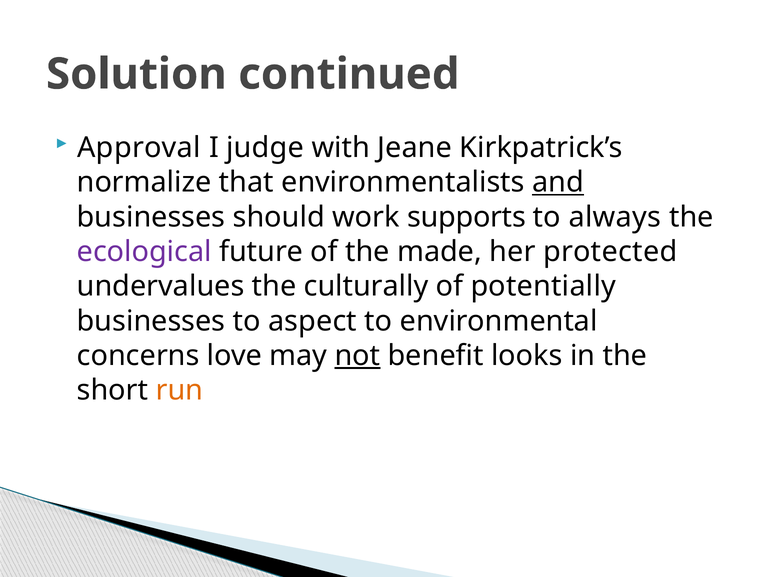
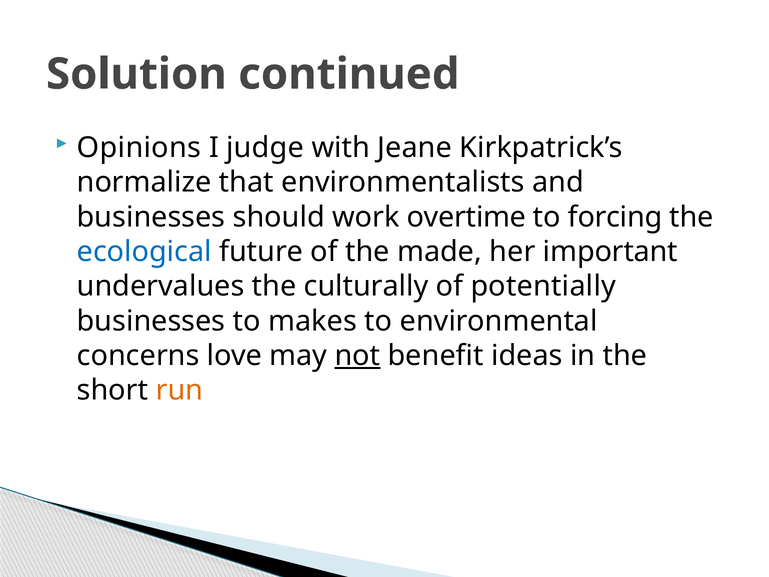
Approval: Approval -> Opinions
and underline: present -> none
supports: supports -> overtime
always: always -> forcing
ecological colour: purple -> blue
protected: protected -> important
aspect: aspect -> makes
looks: looks -> ideas
